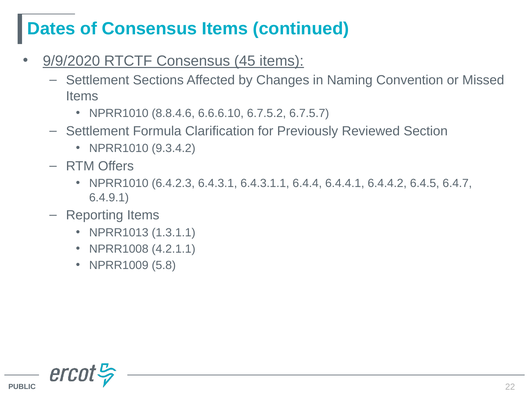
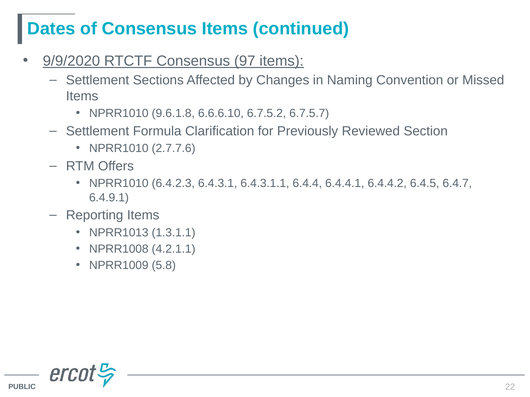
45: 45 -> 97
8.8.4.6: 8.8.4.6 -> 9.6.1.8
9.3.4.2: 9.3.4.2 -> 2.7.7.6
